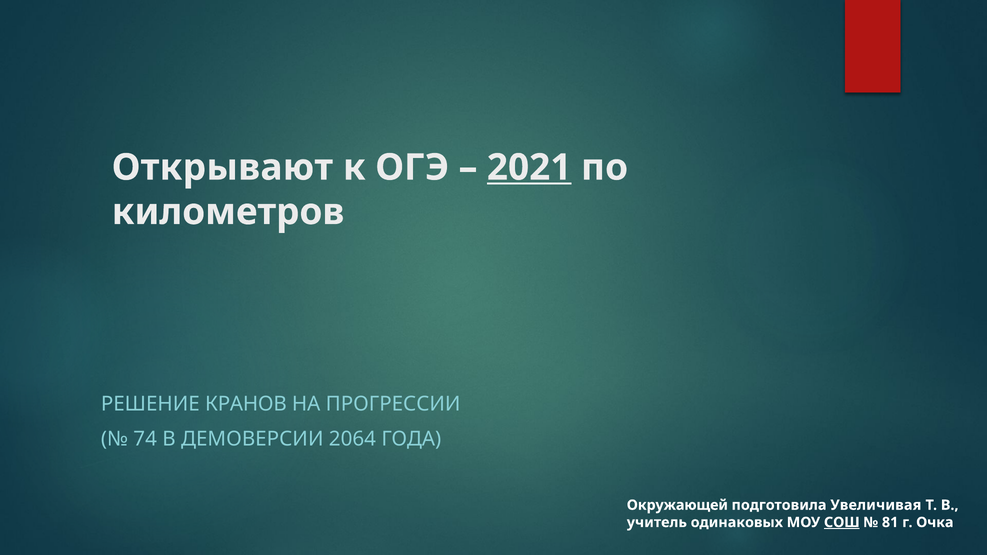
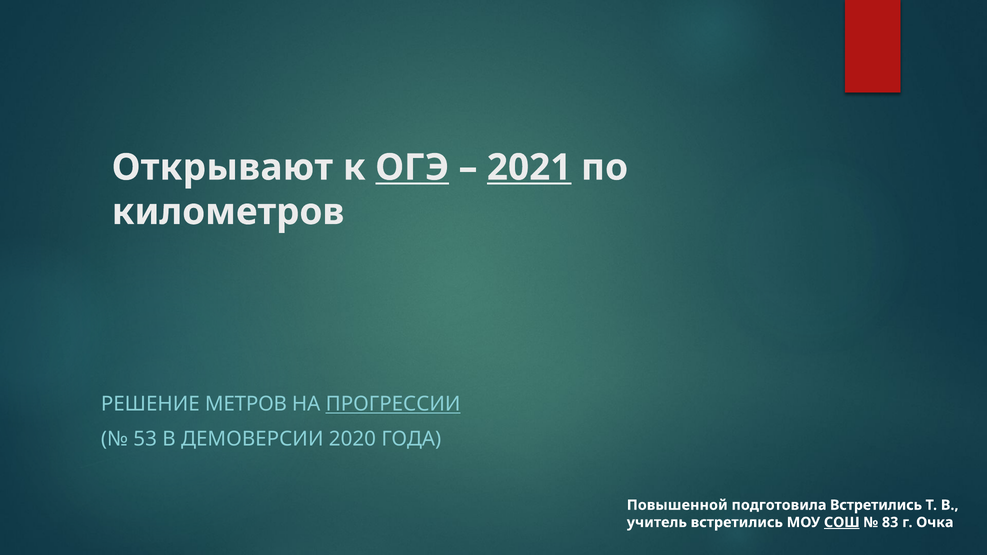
ОГЭ underline: none -> present
КРАНОВ: КРАНОВ -> МЕТРОВ
ПРОГРЕССИИ underline: none -> present
74: 74 -> 53
2064: 2064 -> 2020
Окружающей: Окружающей -> Повышенной
подготовила Увеличивая: Увеличивая -> Встретились
учитель одинаковых: одинаковых -> встретились
81: 81 -> 83
